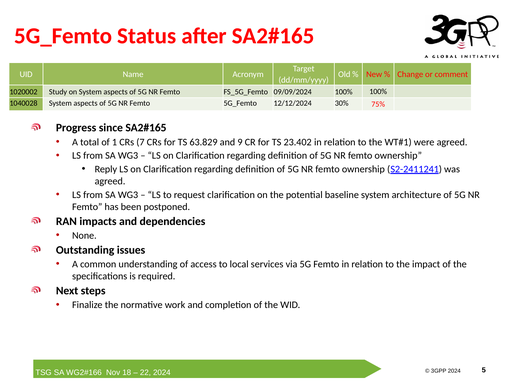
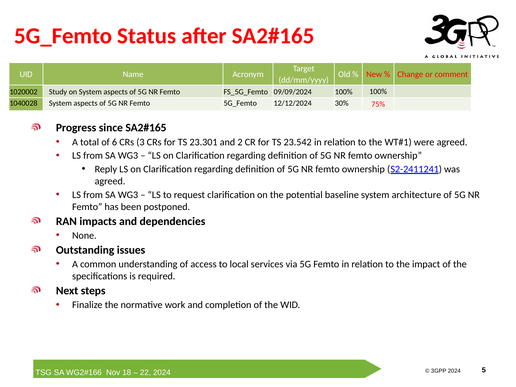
1: 1 -> 6
7: 7 -> 3
63.829: 63.829 -> 23.301
9: 9 -> 2
23.402: 23.402 -> 23.542
